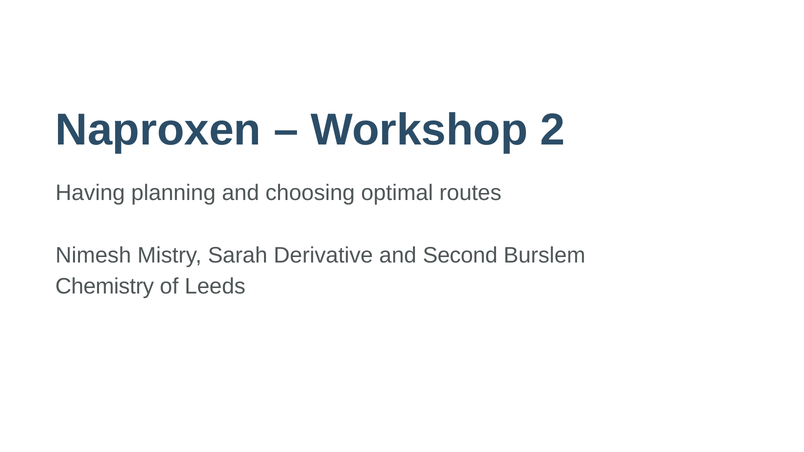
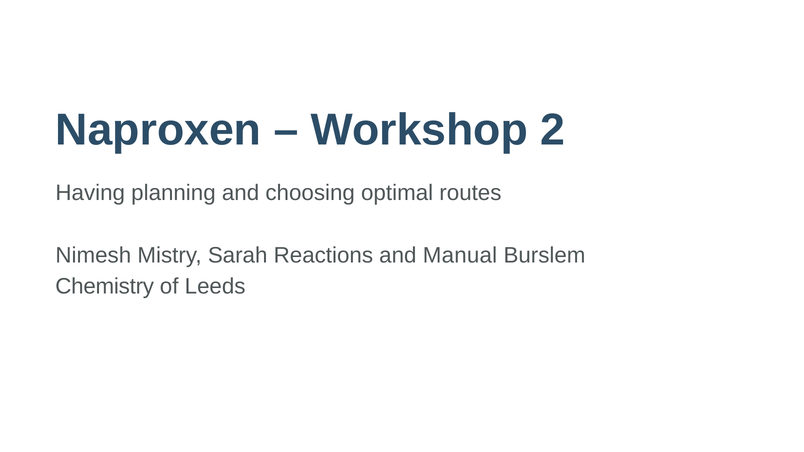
Derivative: Derivative -> Reactions
Second: Second -> Manual
